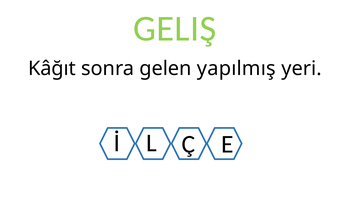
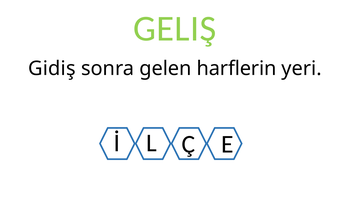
Kâğıt: Kâğıt -> Gidiş
yapılmış: yapılmış -> harflerin
